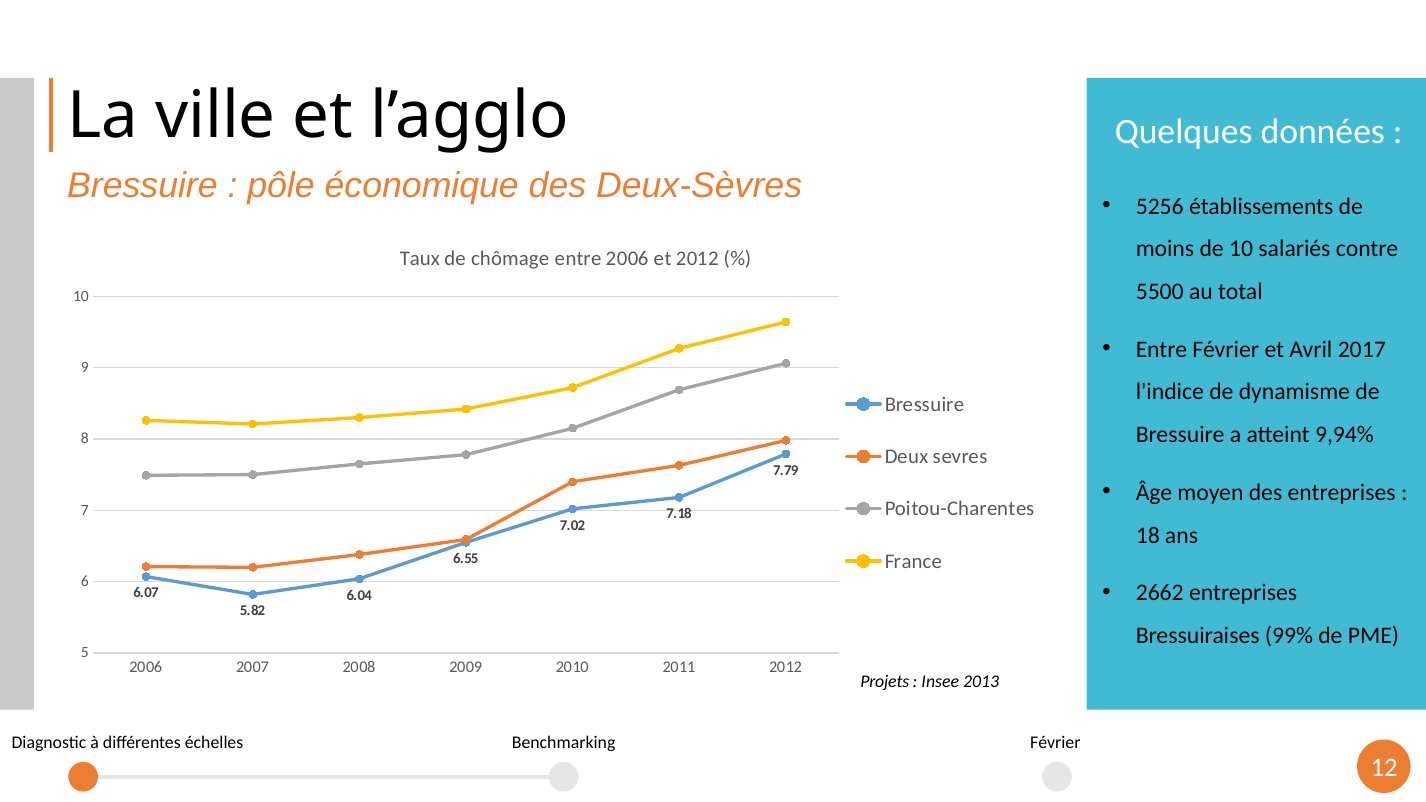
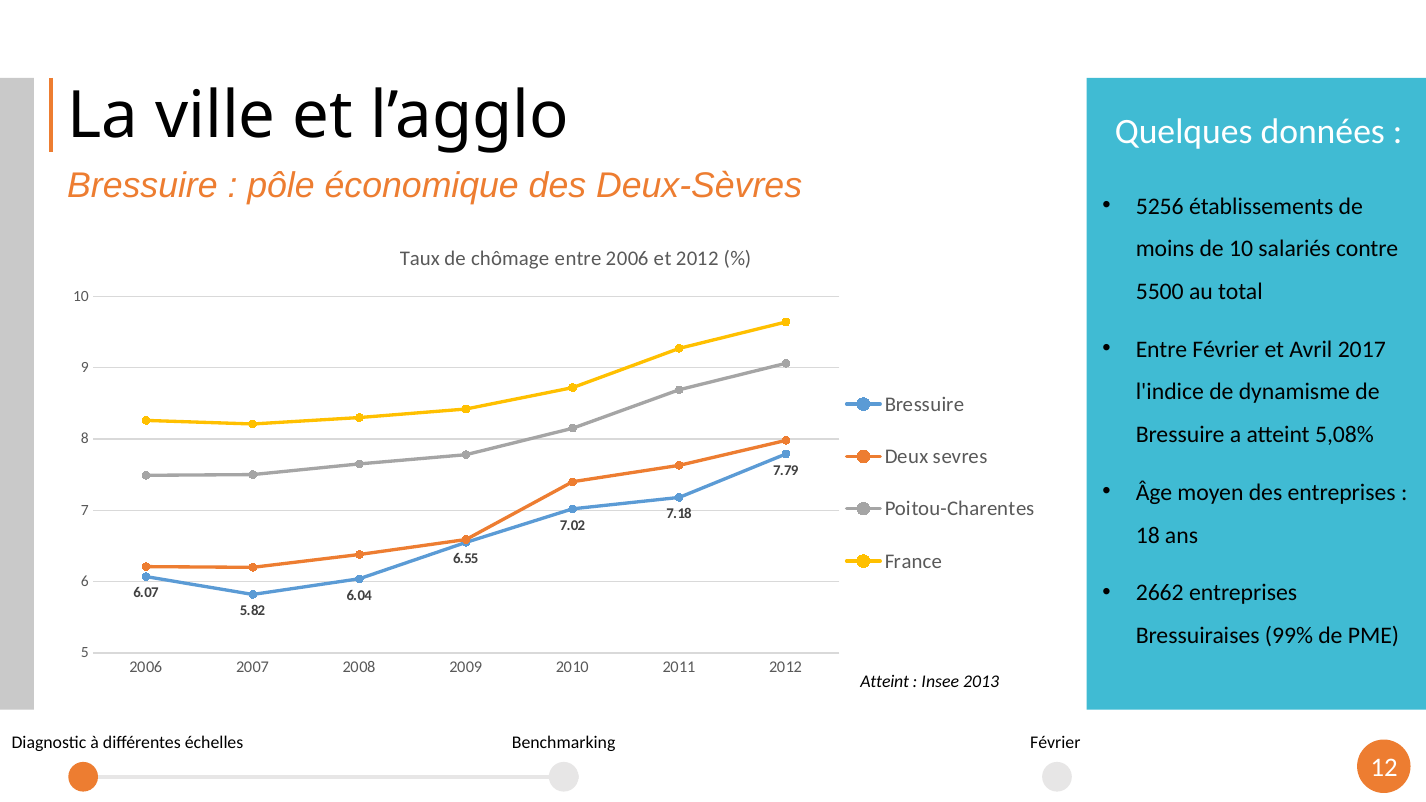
9,94%: 9,94% -> 5,08%
Projets at (885, 682): Projets -> Atteint
